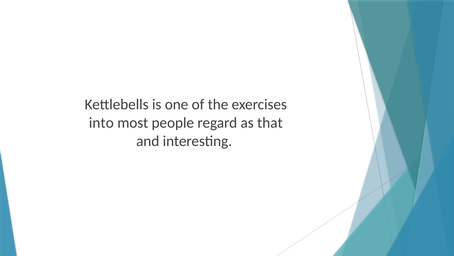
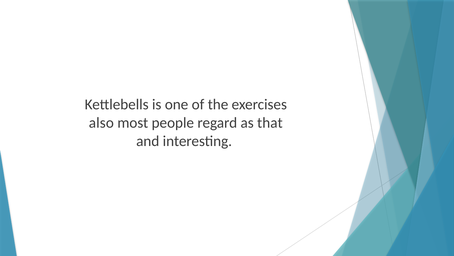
into: into -> also
